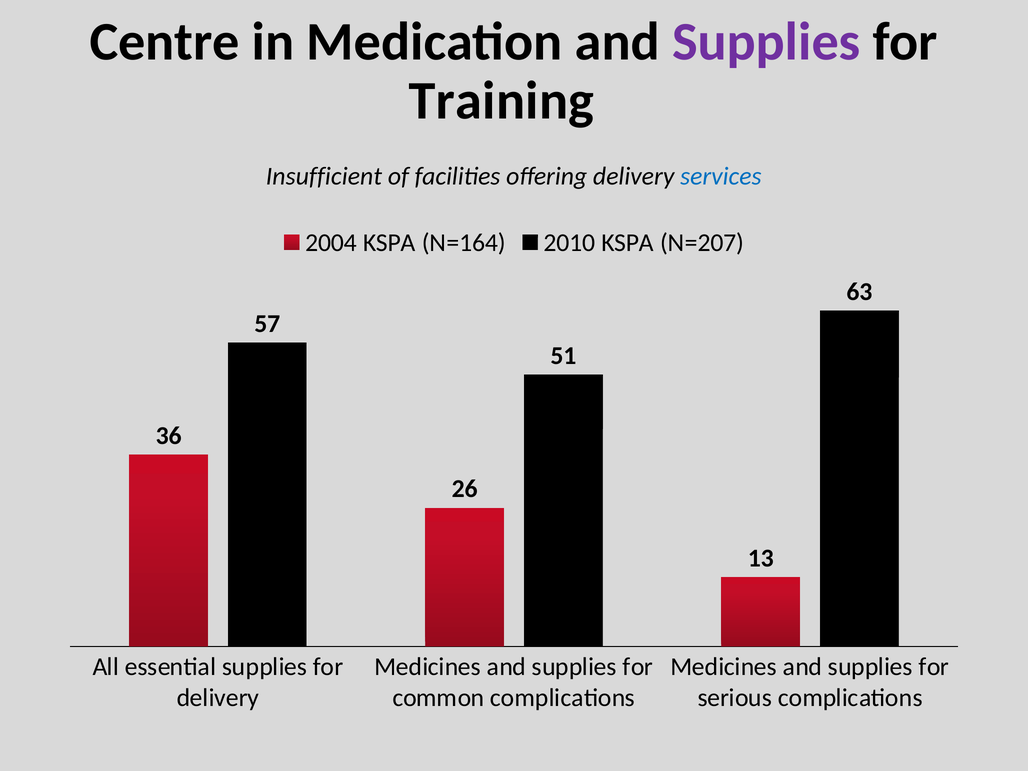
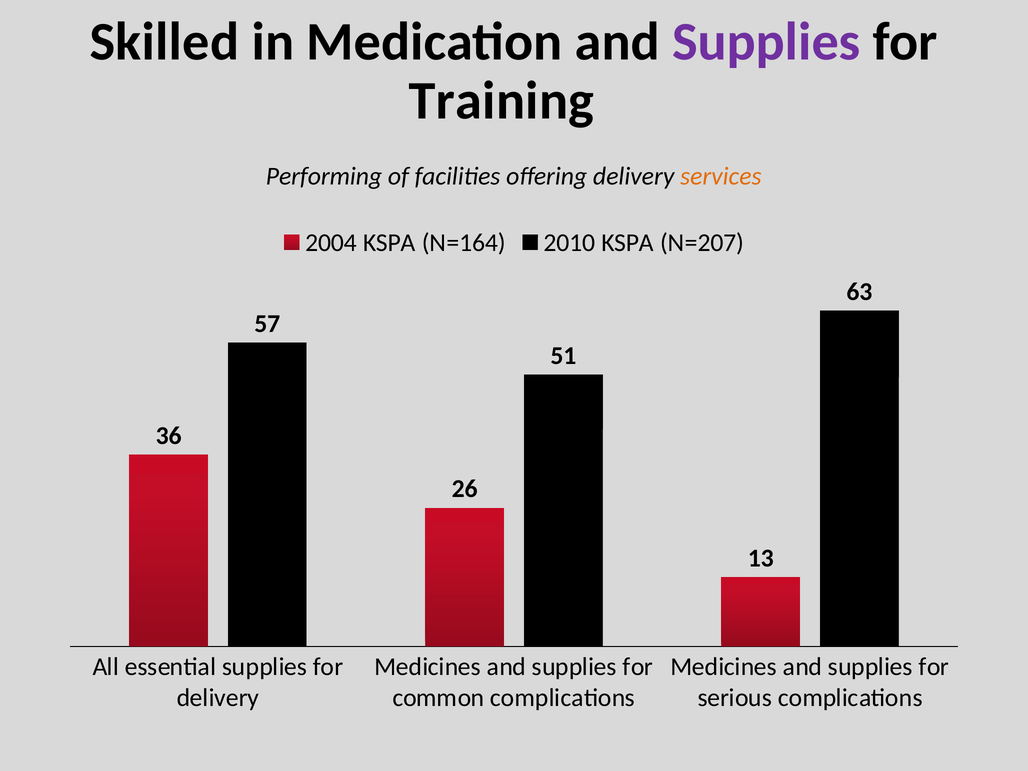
Centre: Centre -> Skilled
Insufficient: Insufficient -> Performing
services colour: blue -> orange
